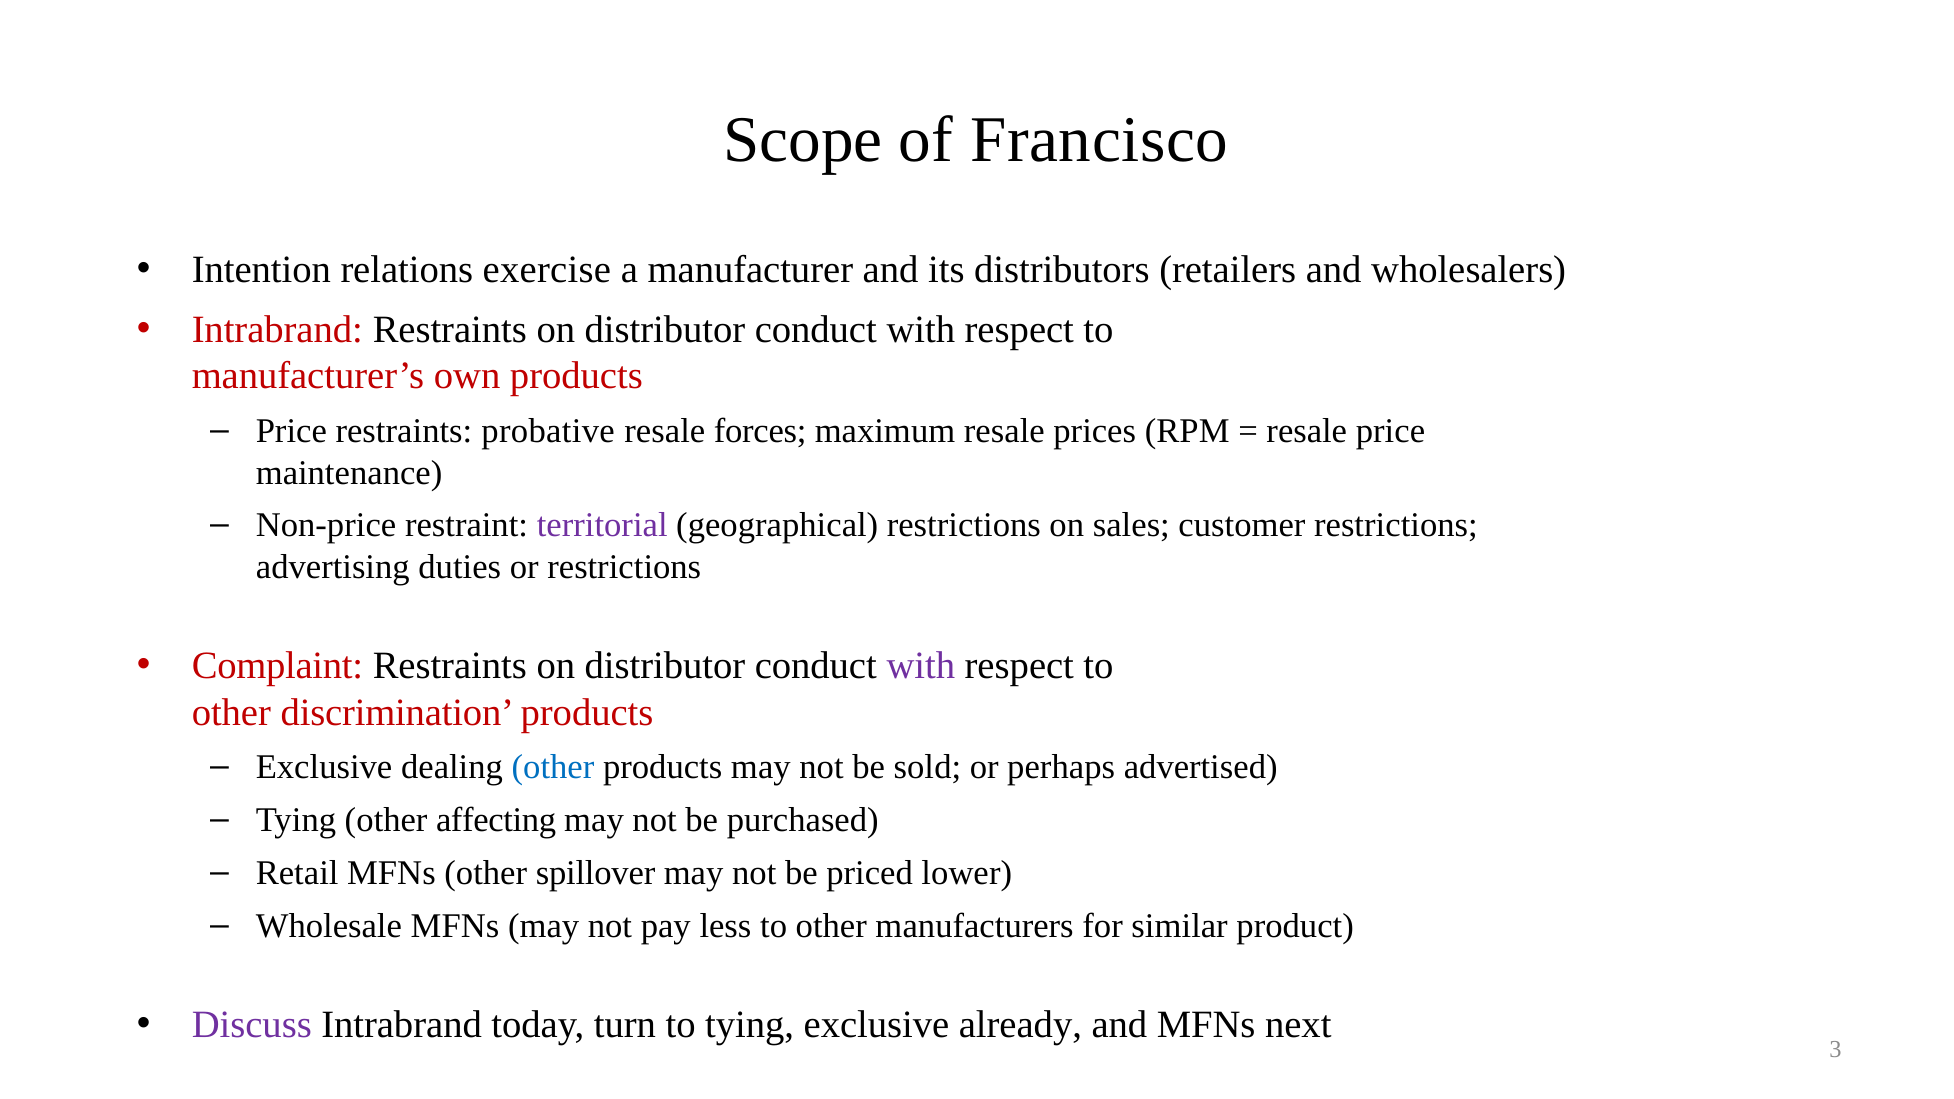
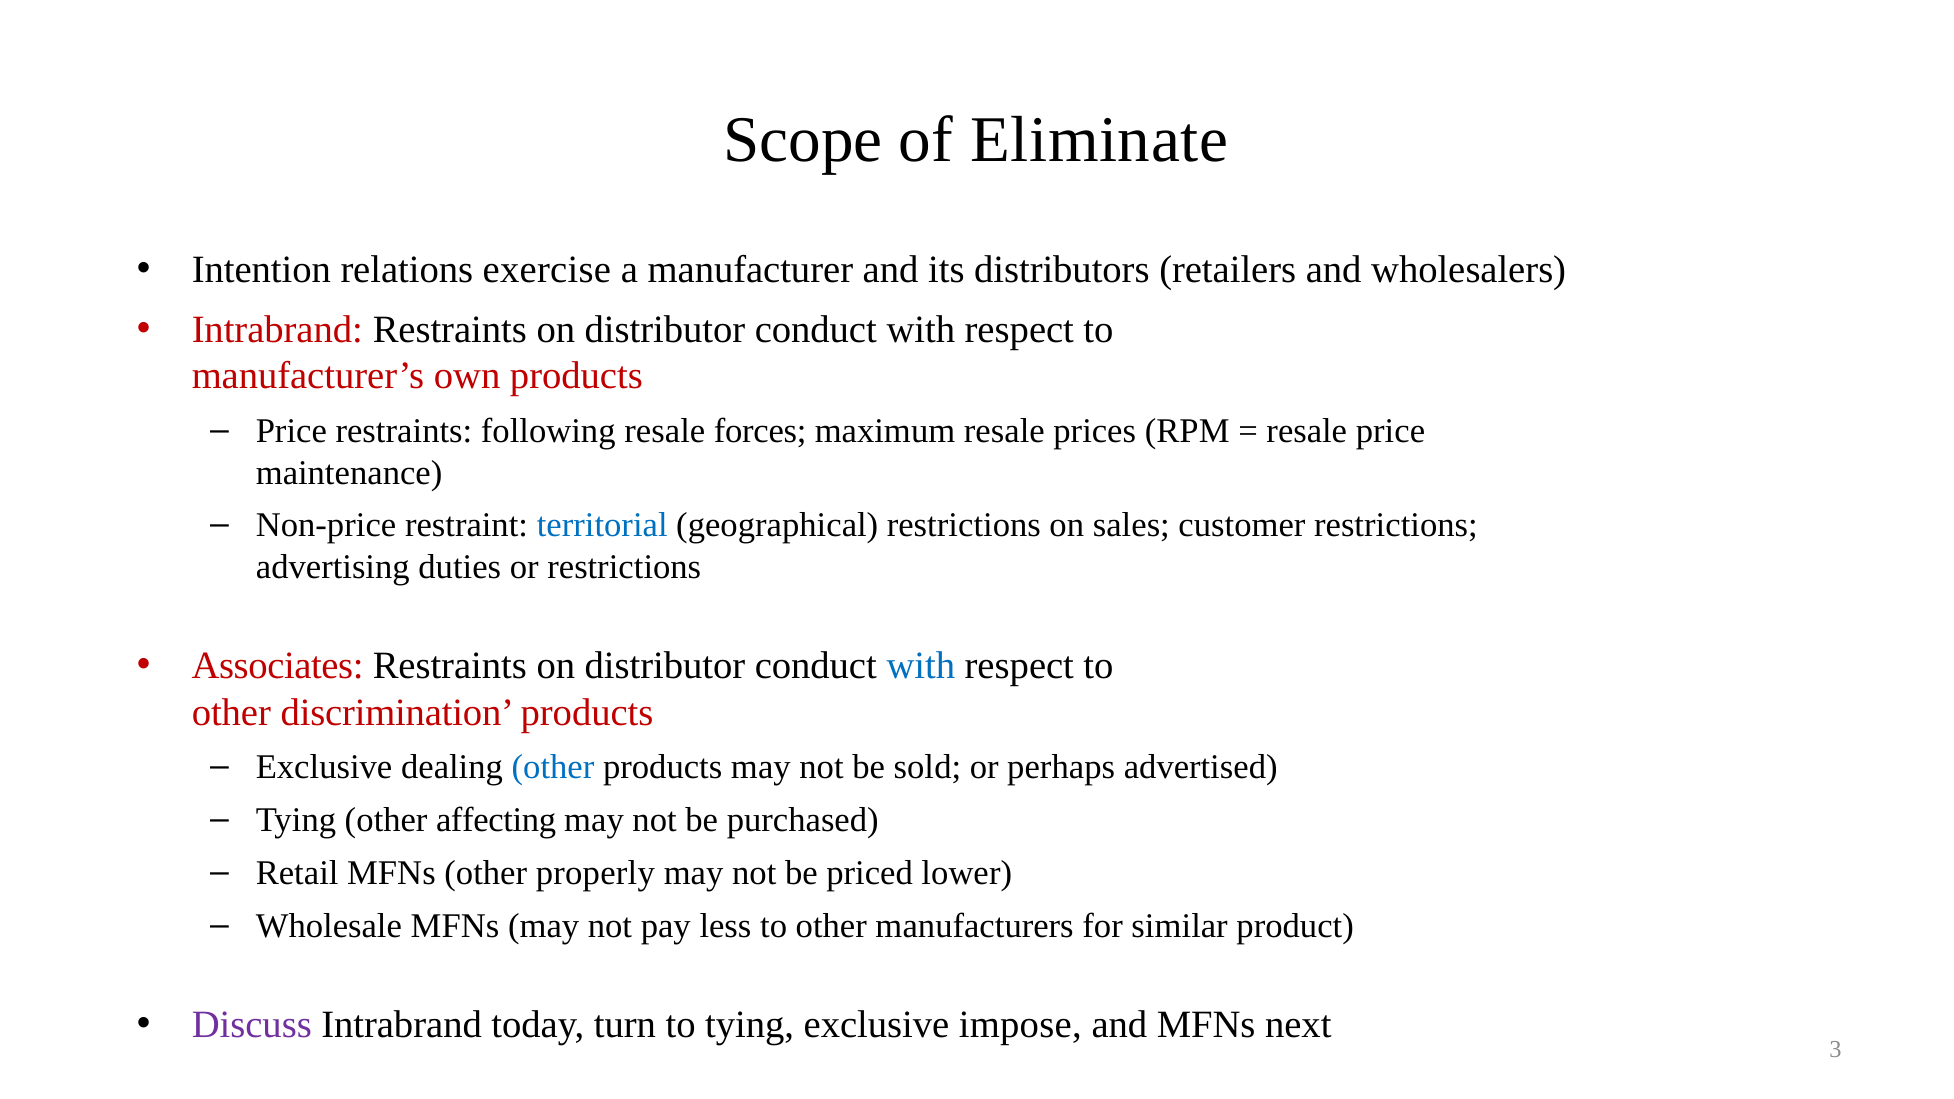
Francisco: Francisco -> Eliminate
probative: probative -> following
territorial colour: purple -> blue
Complaint: Complaint -> Associates
with at (921, 666) colour: purple -> blue
spillover: spillover -> properly
already: already -> impose
